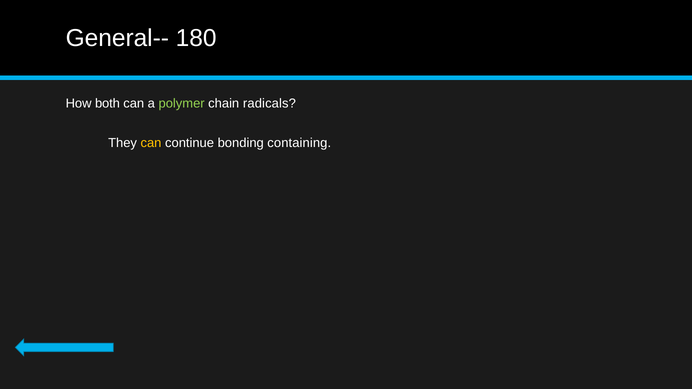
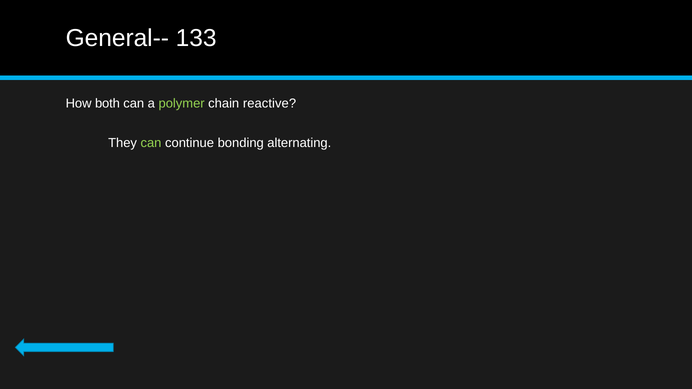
180: 180 -> 133
radicals: radicals -> reactive
can at (151, 143) colour: yellow -> light green
containing: containing -> alternating
